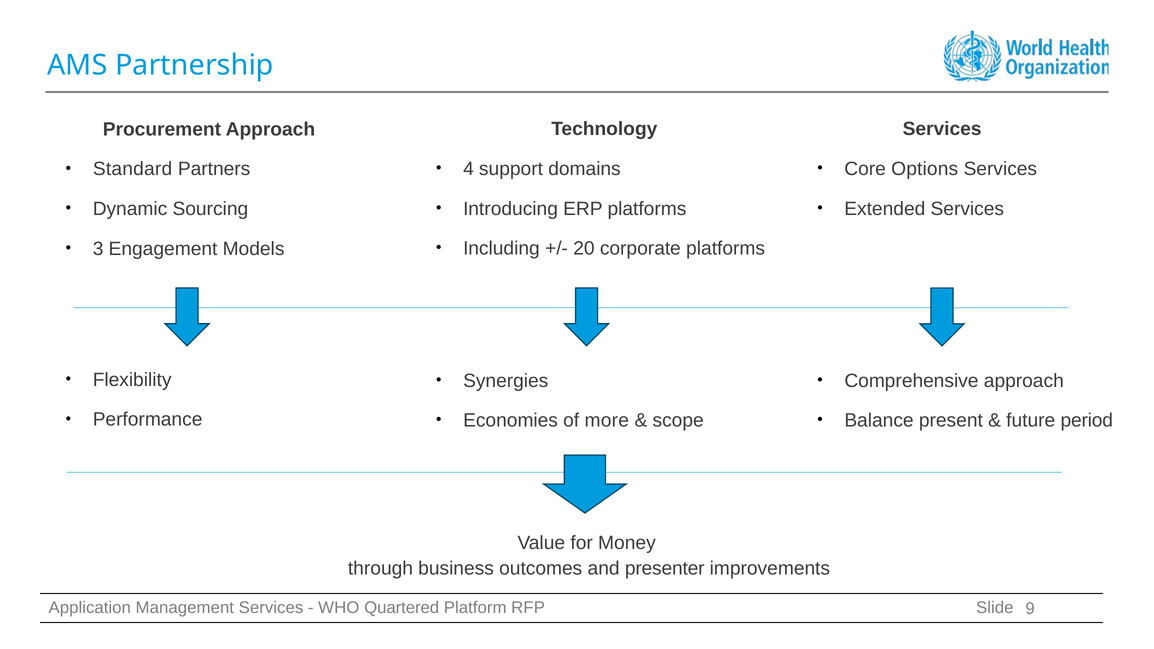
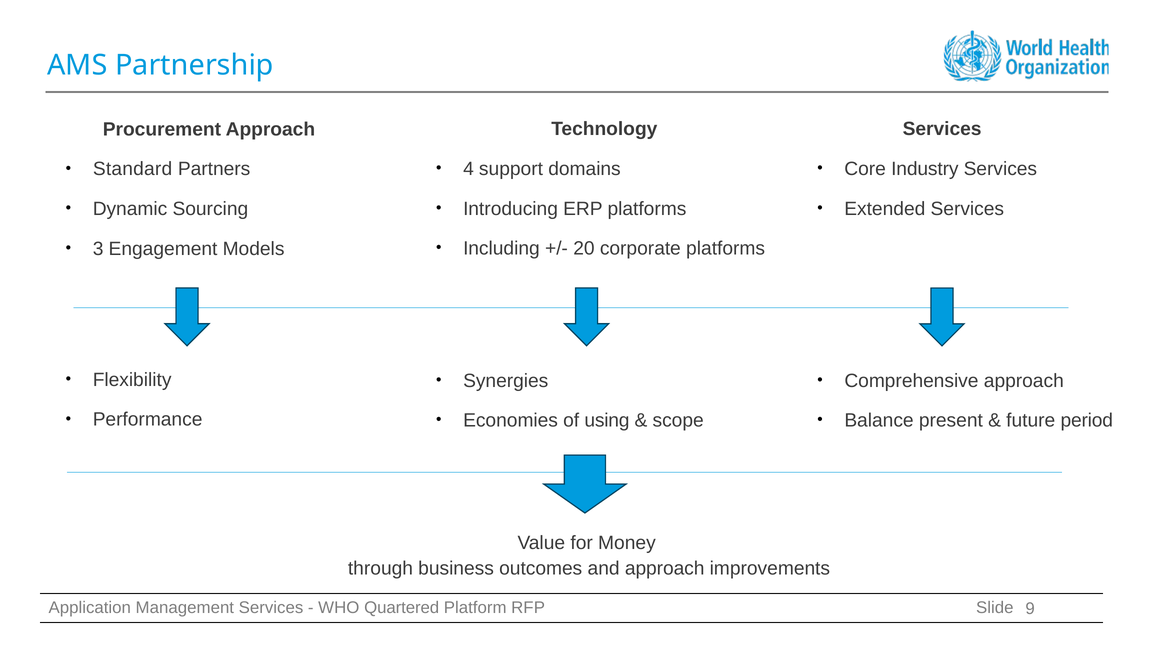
Options: Options -> Industry
more: more -> using
and presenter: presenter -> approach
